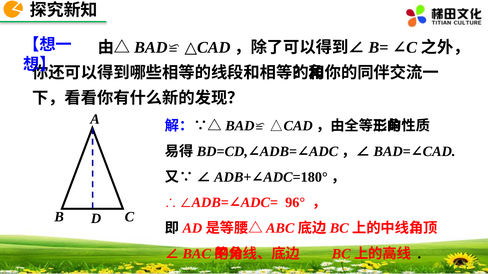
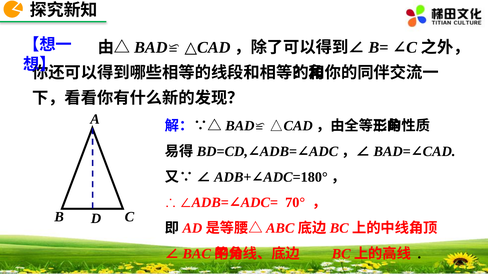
96°: 96° -> 70°
